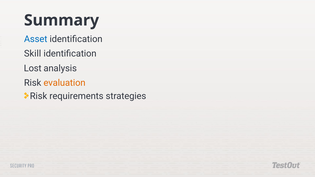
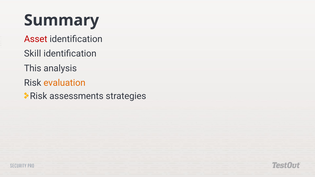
Asset colour: blue -> red
Lost: Lost -> This
requirements: requirements -> assessments
